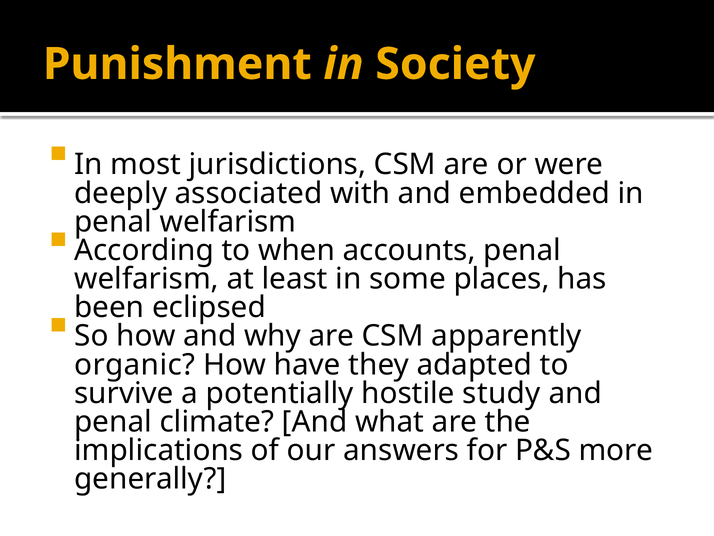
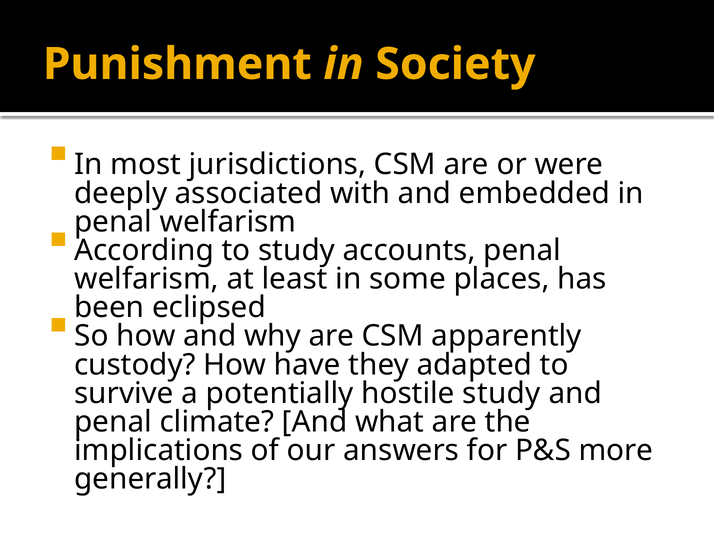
to when: when -> study
organic: organic -> custody
